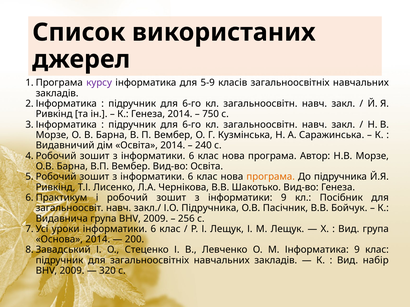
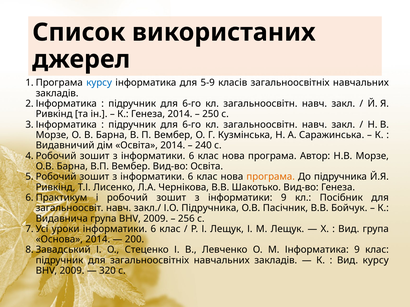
курсу at (99, 83) colour: purple -> blue
750: 750 -> 250
Вид набір: набір -> курсу
